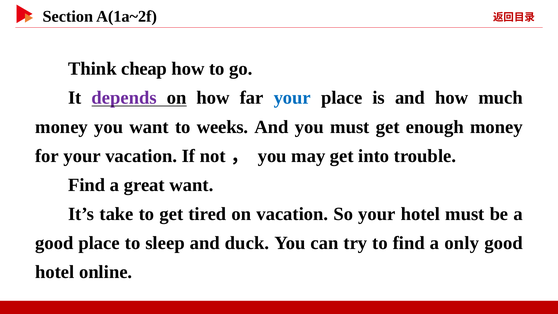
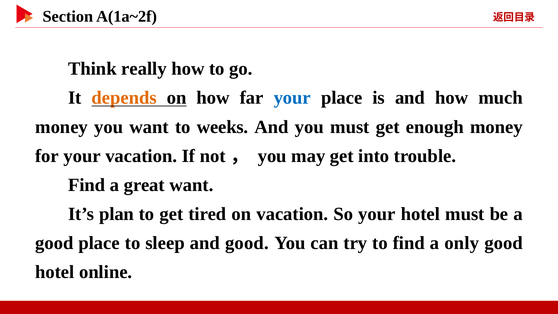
cheap: cheap -> really
depends colour: purple -> orange
take: take -> plan
and duck: duck -> good
